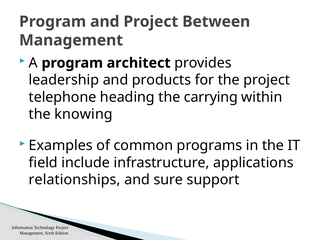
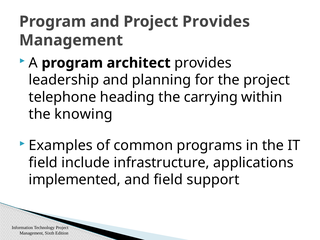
Project Between: Between -> Provides
products: products -> planning
relationships: relationships -> implemented
and sure: sure -> field
